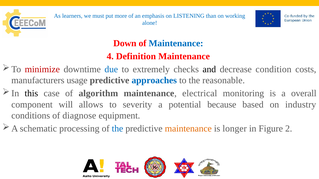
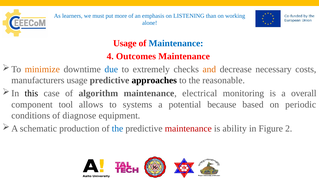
Down at (125, 43): Down -> Usage
Definition: Definition -> Outcomes
minimize colour: red -> orange
and colour: black -> orange
condition: condition -> necessary
approaches colour: blue -> black
will: will -> tool
severity: severity -> systems
industry: industry -> periodic
processing: processing -> production
maintenance at (188, 129) colour: orange -> red
longer: longer -> ability
